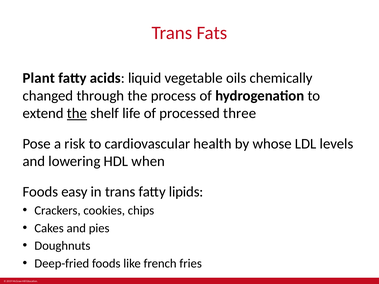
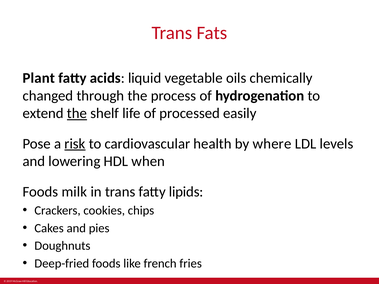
three: three -> easily
risk underline: none -> present
whose: whose -> where
easy: easy -> milk
